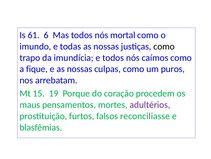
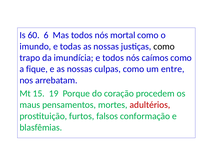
61: 61 -> 60
puros: puros -> entre
adultérios colour: purple -> red
reconciliasse: reconciliasse -> conformação
